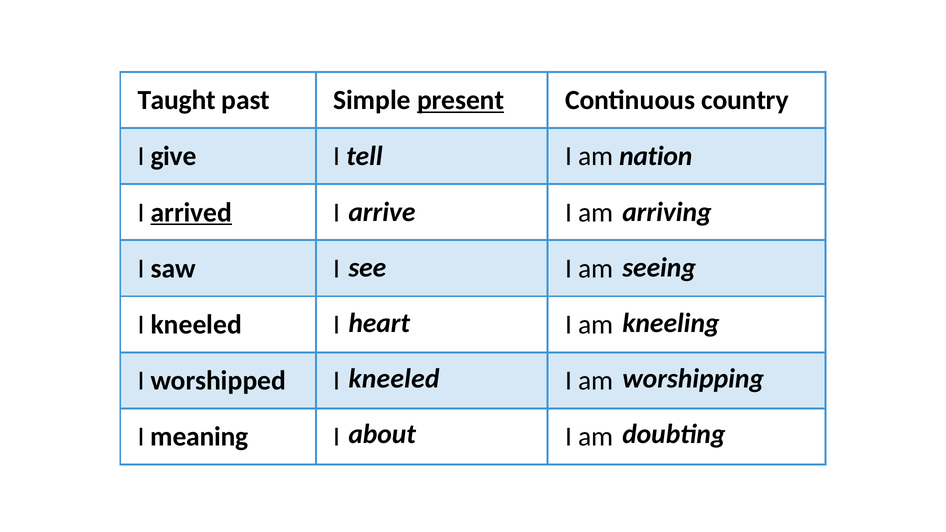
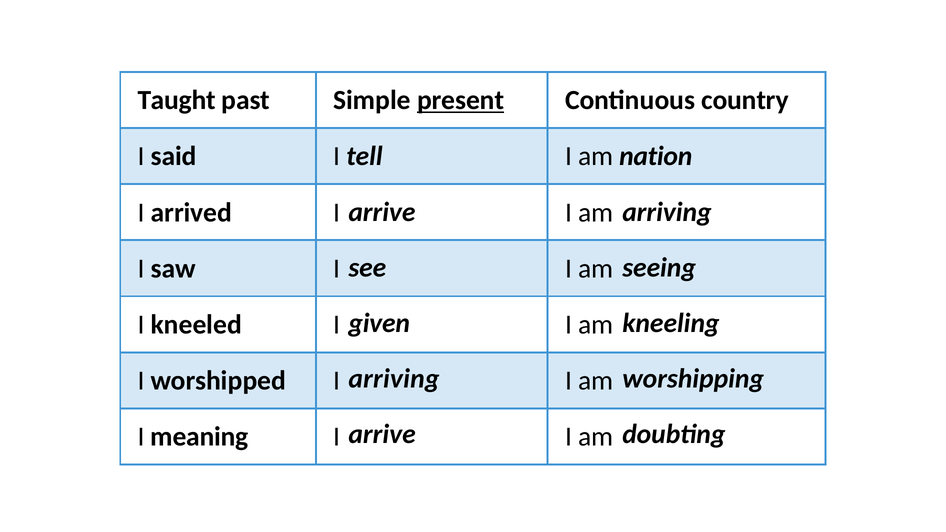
give: give -> said
arrived underline: present -> none
heart: heart -> given
kneeled at (394, 379): kneeled -> arriving
about at (382, 434): about -> arrive
